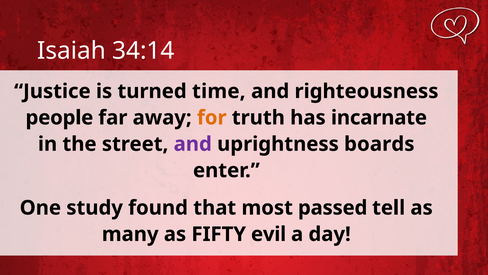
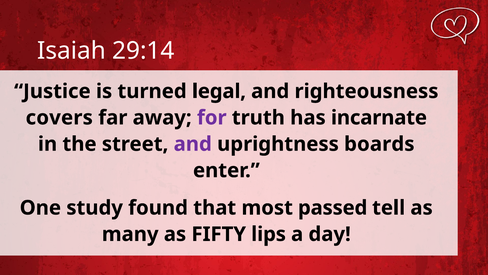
34:14: 34:14 -> 29:14
time: time -> legal
people: people -> covers
for colour: orange -> purple
evil: evil -> lips
